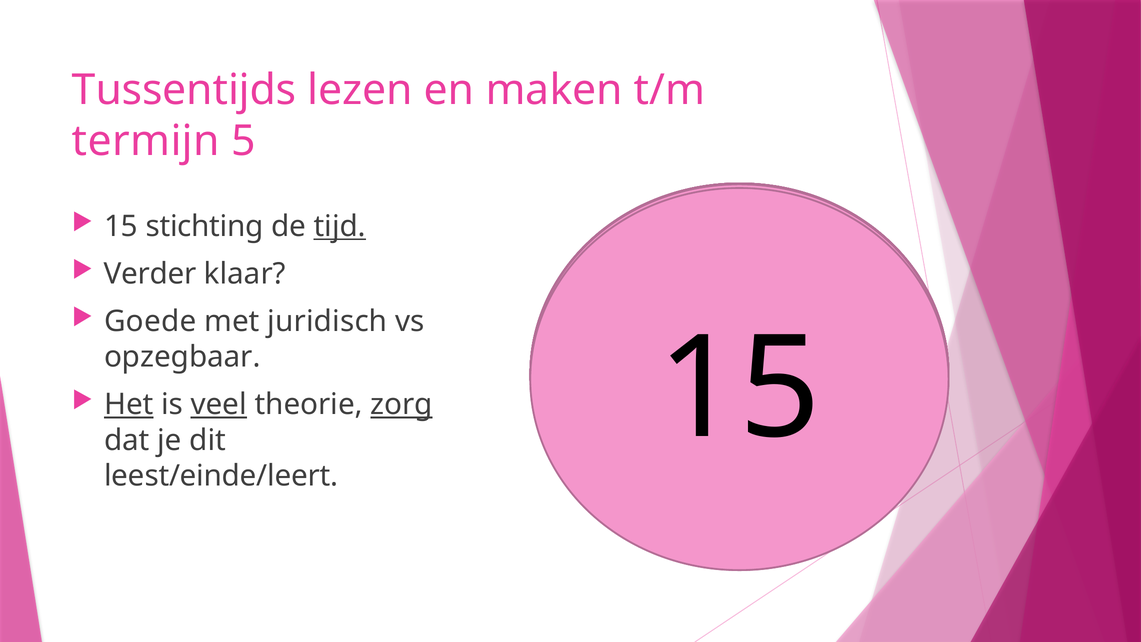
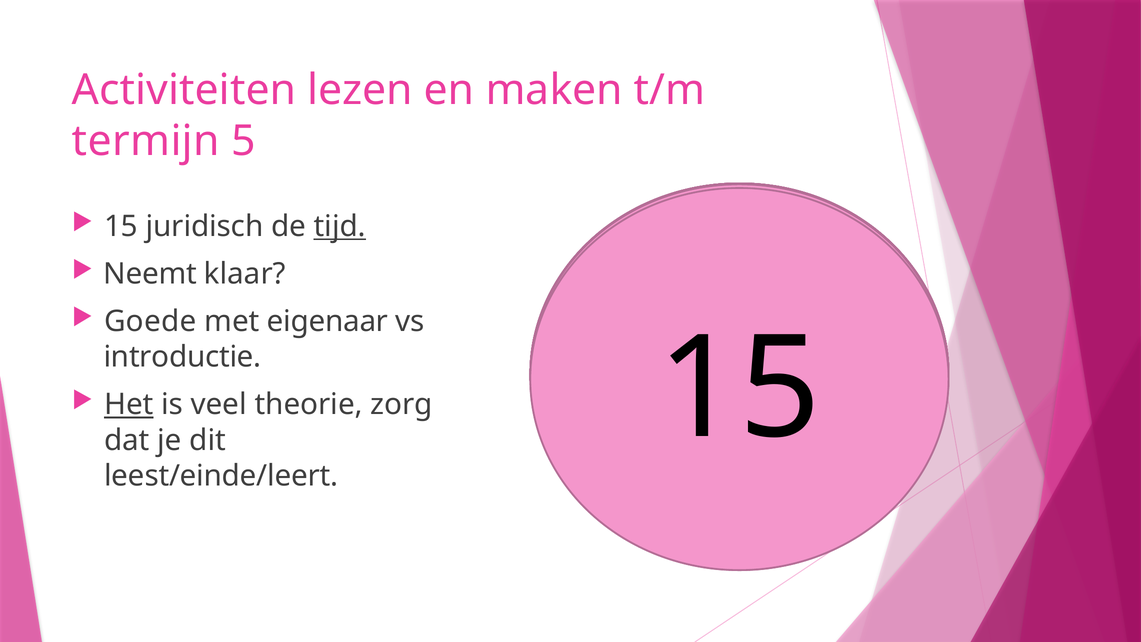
Tussentijds: Tussentijds -> Activiteiten
stichting: stichting -> juridisch
Verder: Verder -> Neemt
juridisch: juridisch -> eigenaar
opzegbaar: opzegbaar -> introductie
veel underline: present -> none
zorg underline: present -> none
